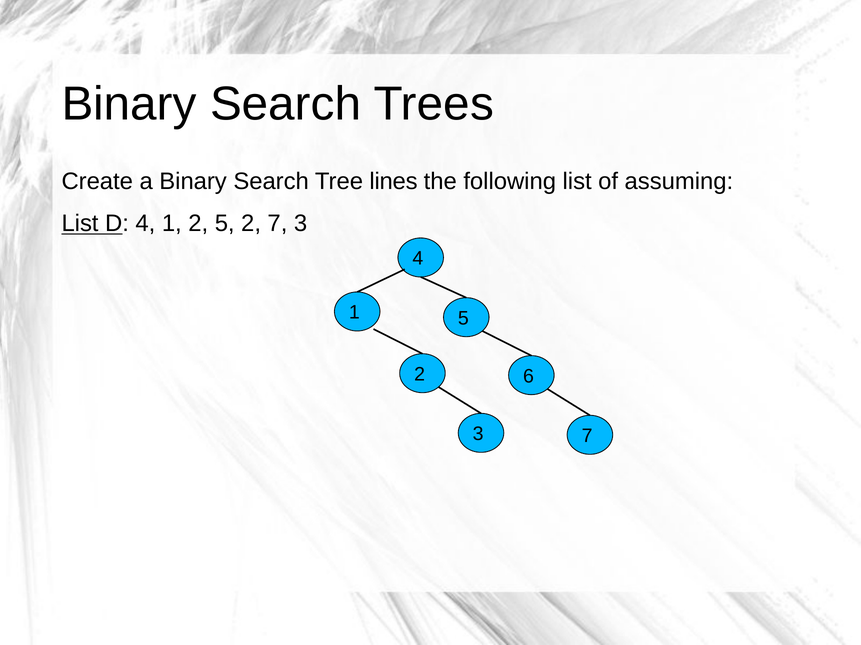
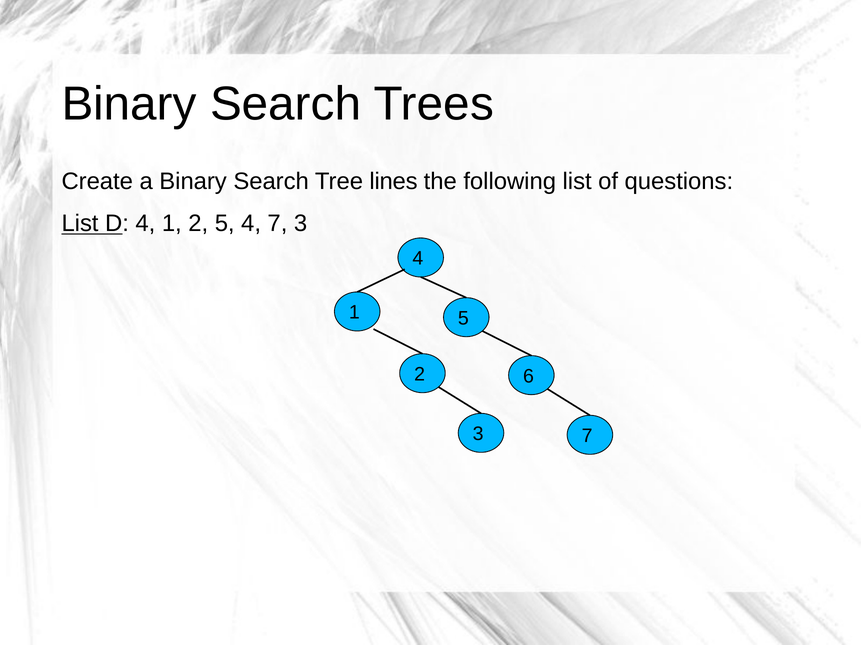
assuming: assuming -> questions
5 2: 2 -> 4
